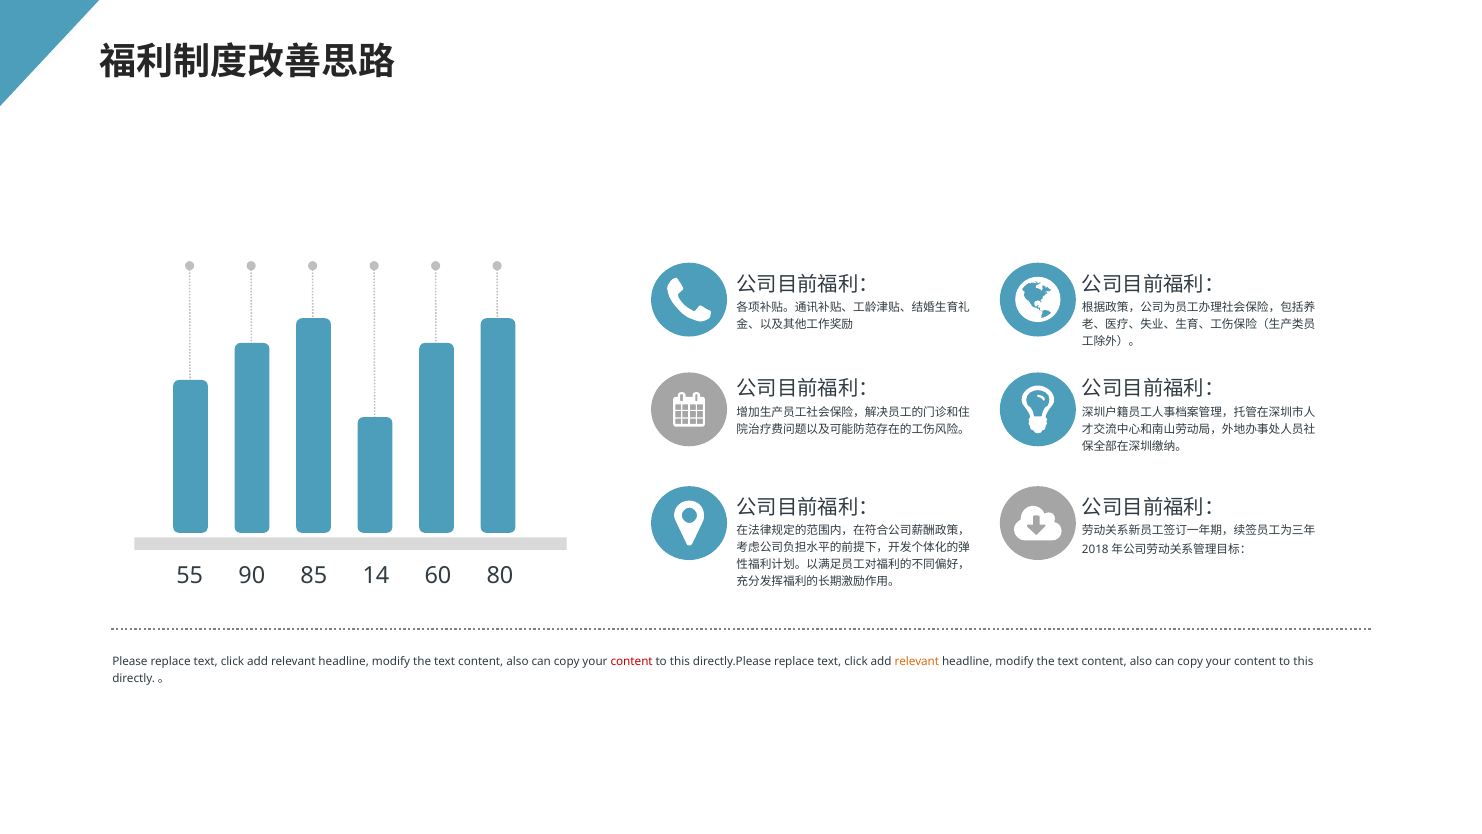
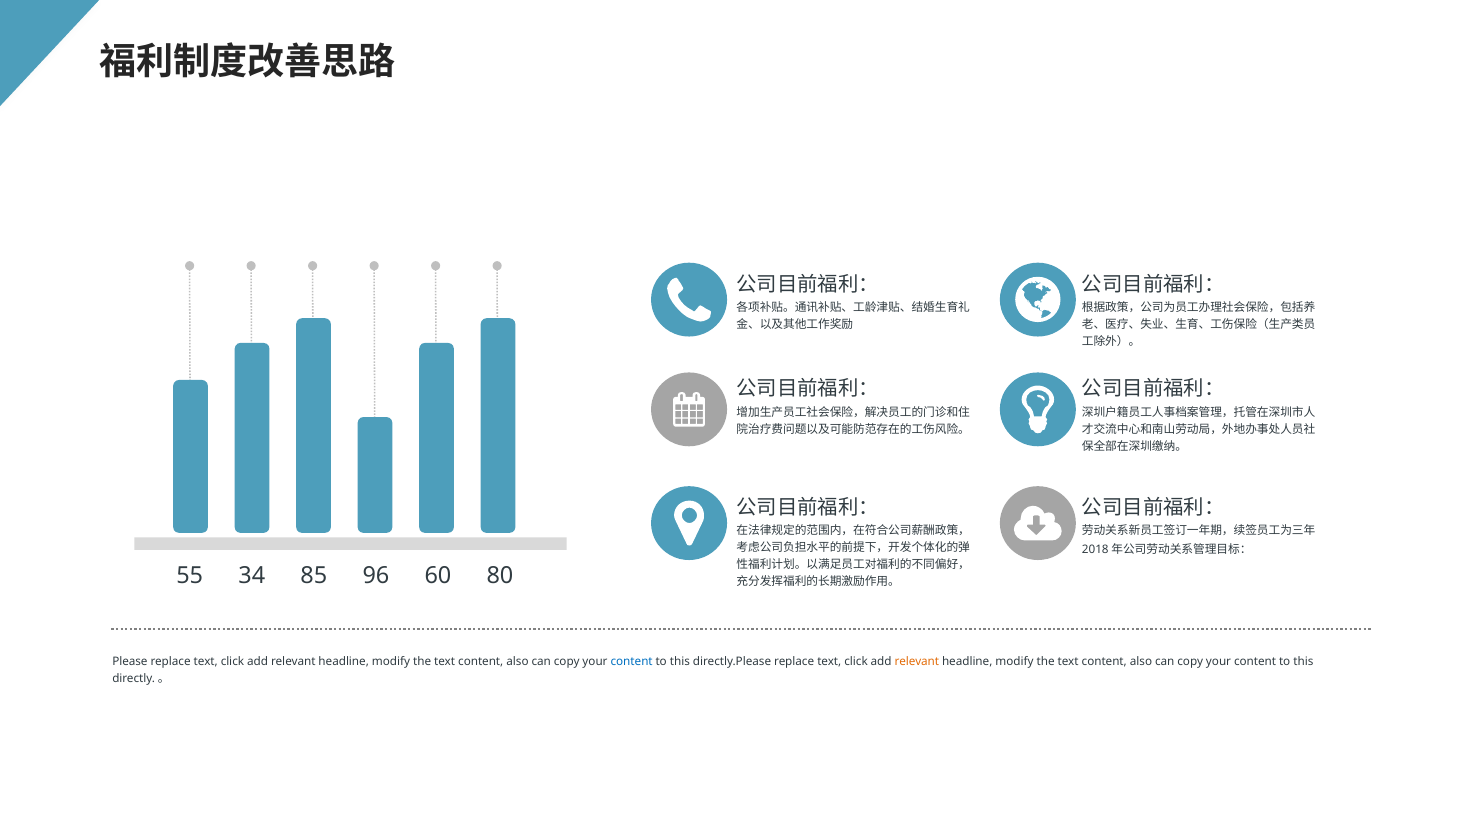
90: 90 -> 34
14: 14 -> 96
content at (632, 661) colour: red -> blue
